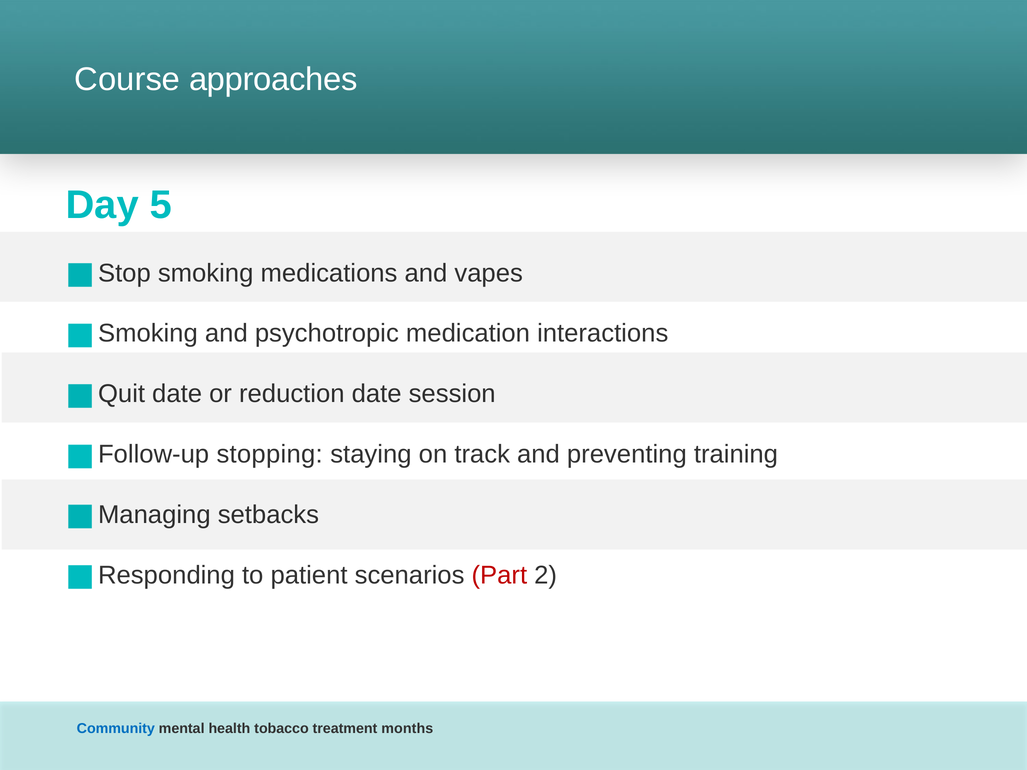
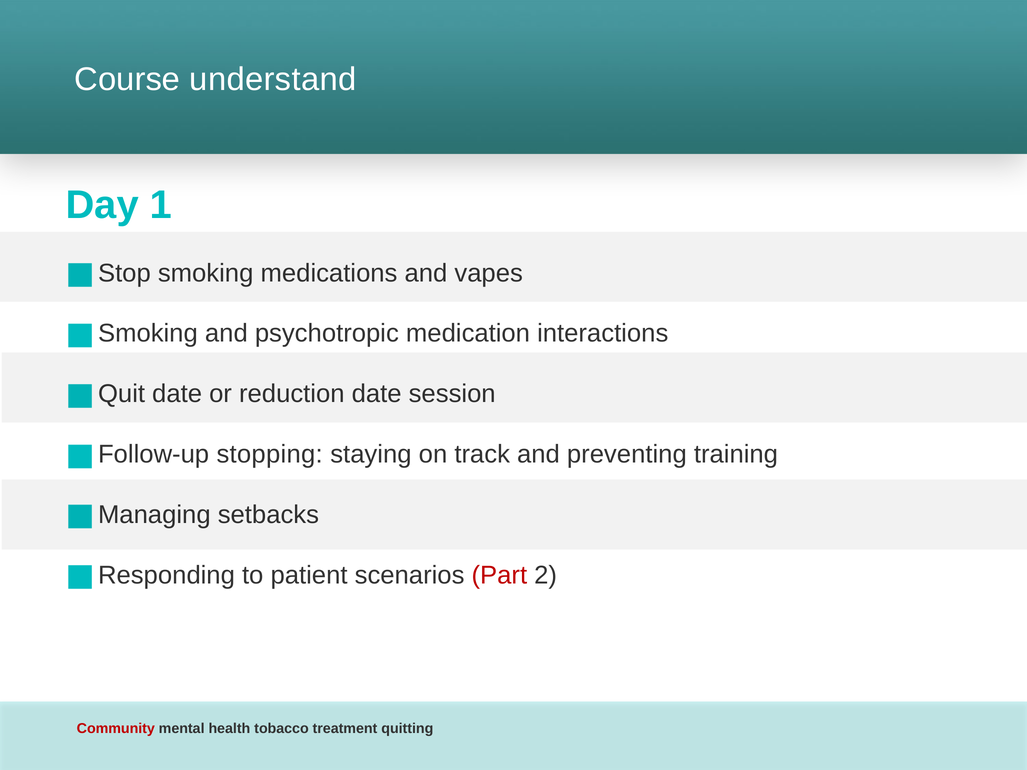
approaches: approaches -> understand
5: 5 -> 1
Community colour: blue -> red
months: months -> quitting
